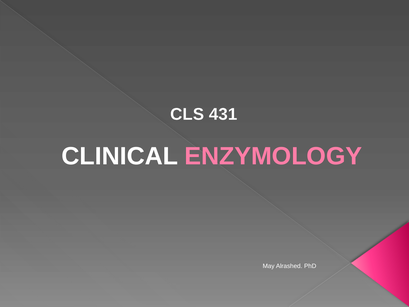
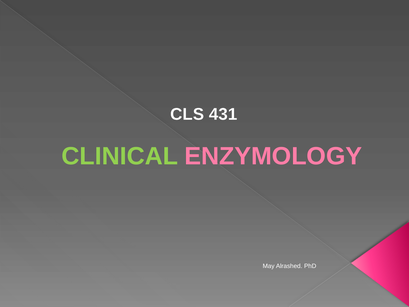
CLINICAL colour: white -> light green
